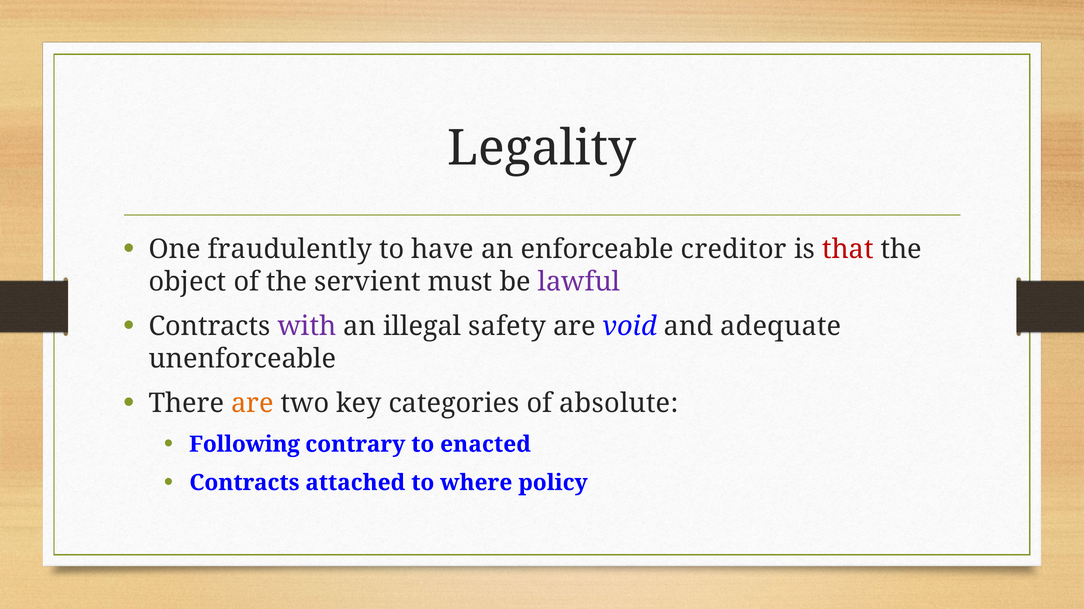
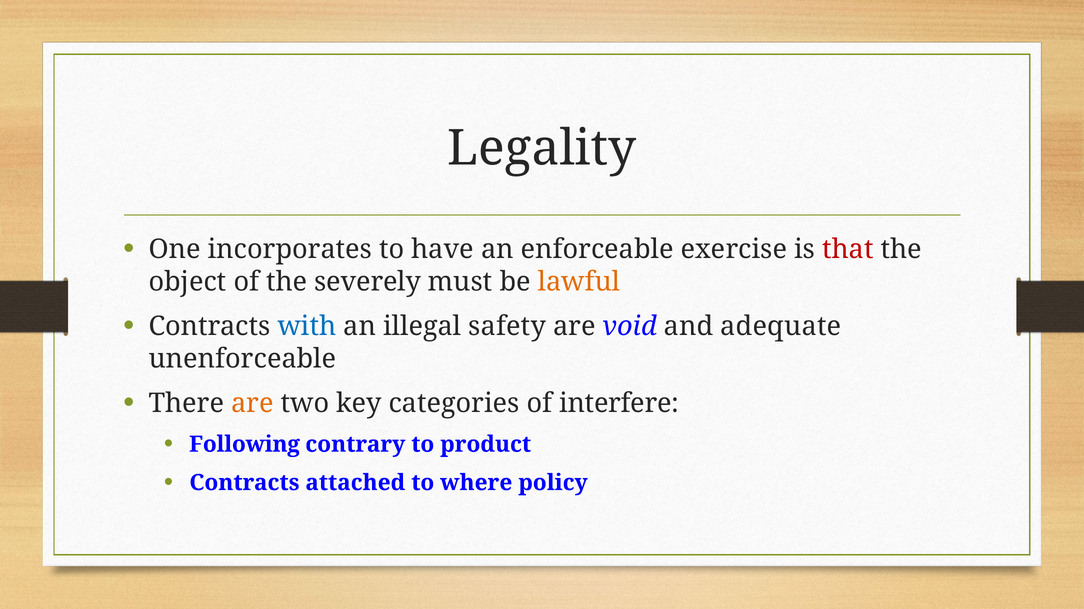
fraudulently: fraudulently -> incorporates
creditor: creditor -> exercise
servient: servient -> severely
lawful colour: purple -> orange
with colour: purple -> blue
absolute: absolute -> interfere
enacted: enacted -> product
